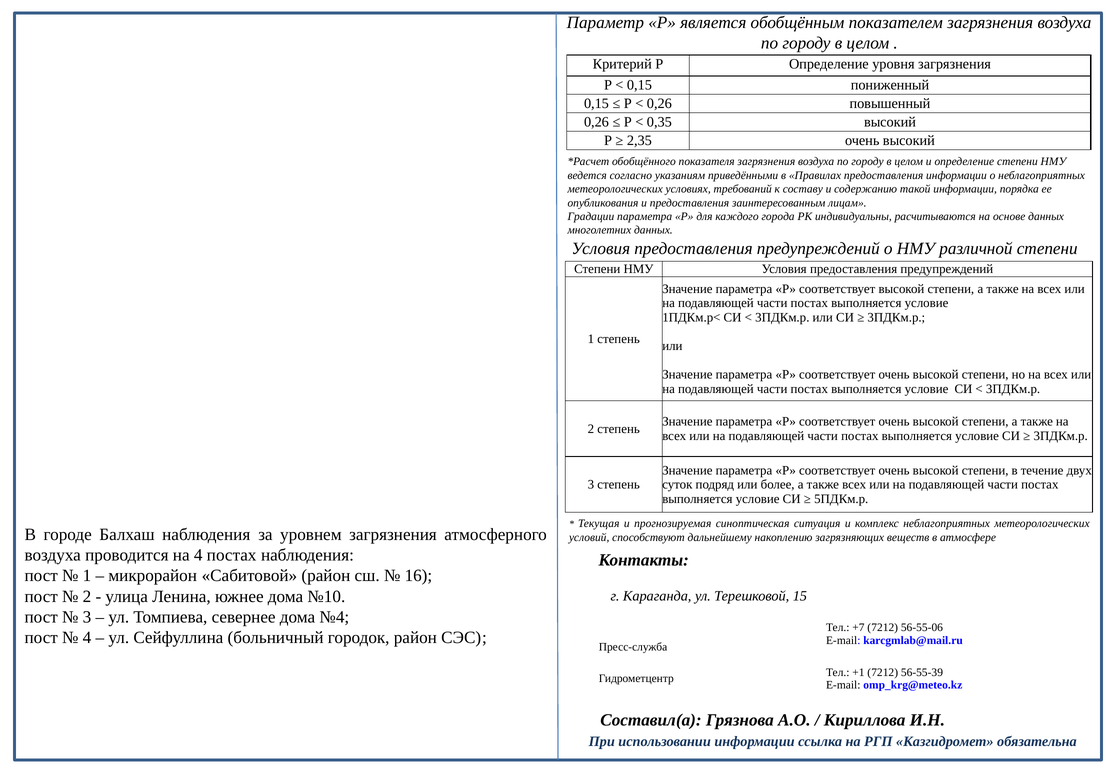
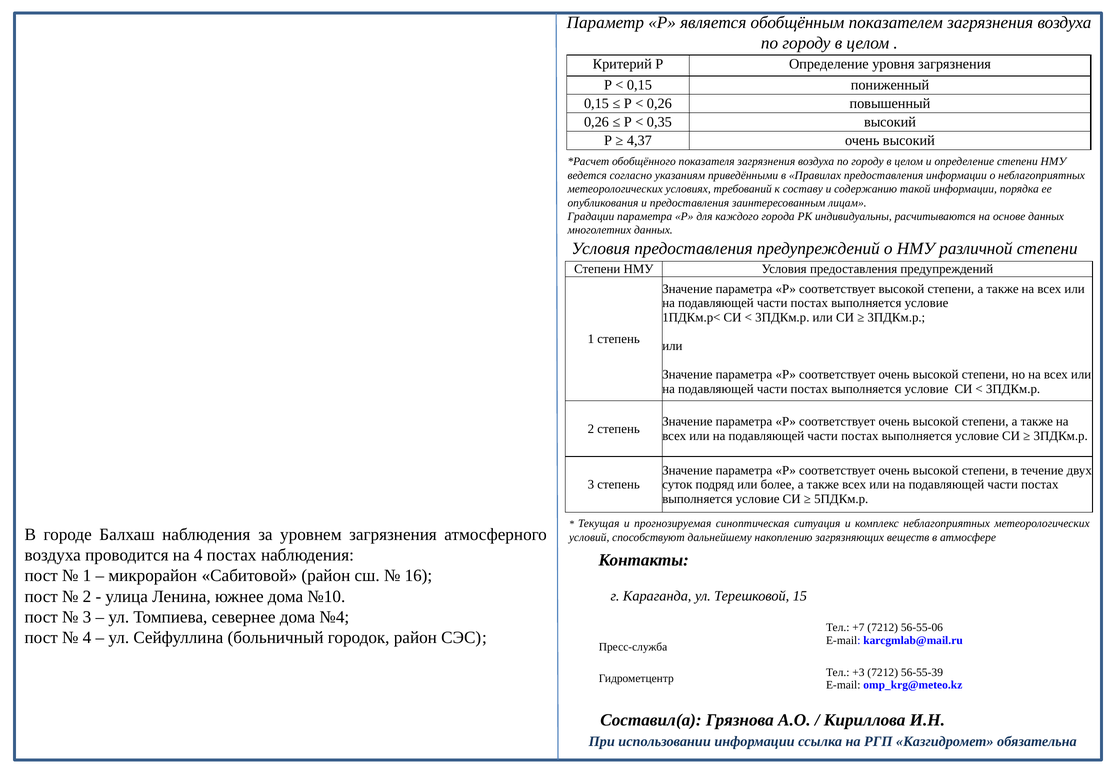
2,35: 2,35 -> 4,37
+1: +1 -> +3
